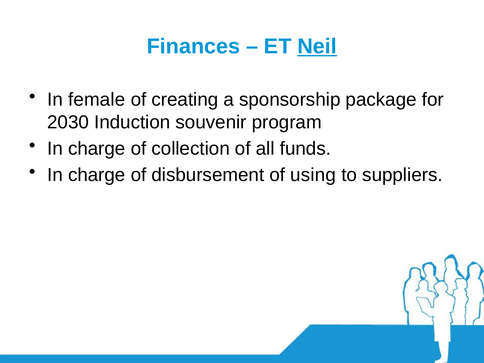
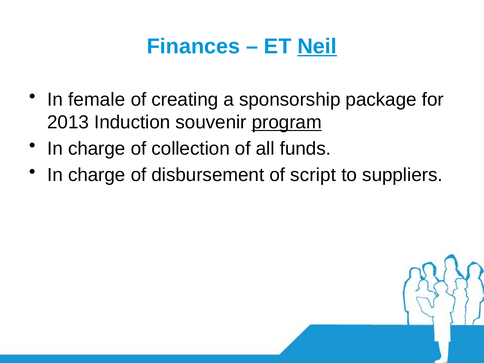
2030: 2030 -> 2013
program underline: none -> present
using: using -> script
